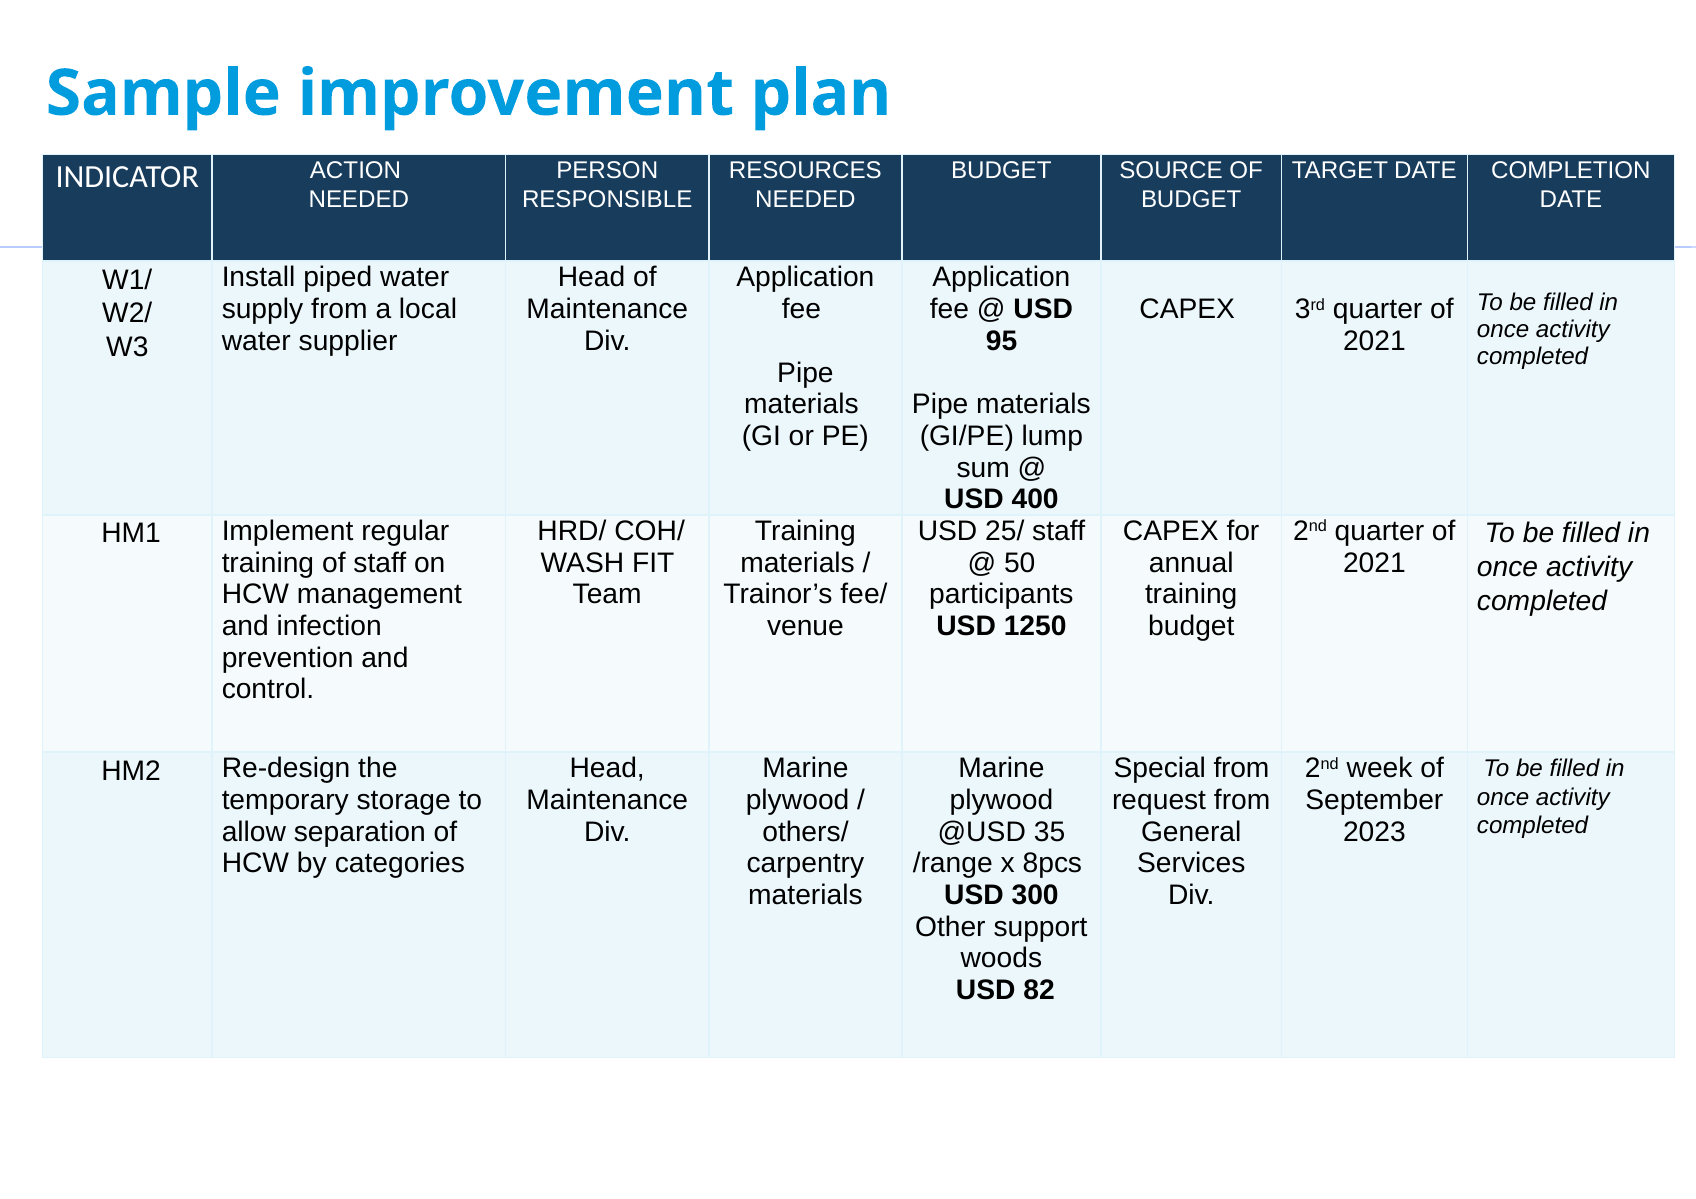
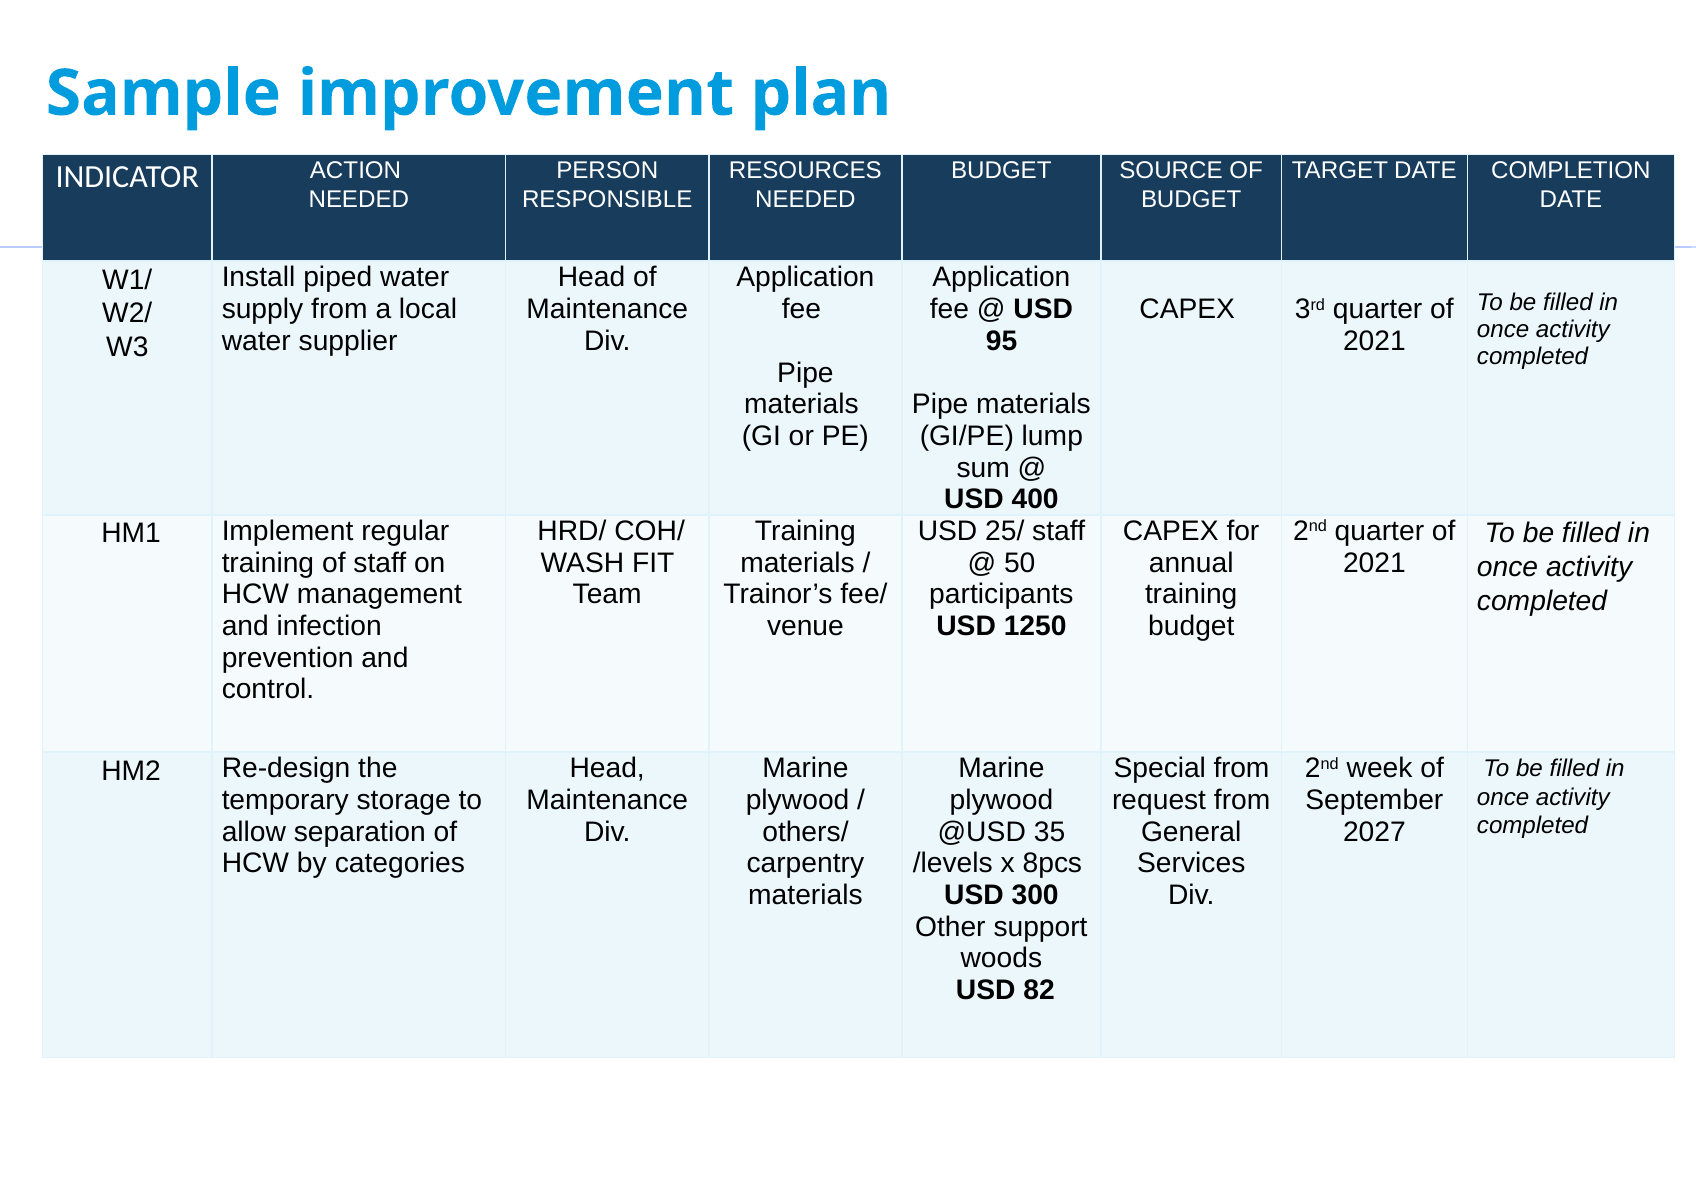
2023: 2023 -> 2027
/range: /range -> /levels
